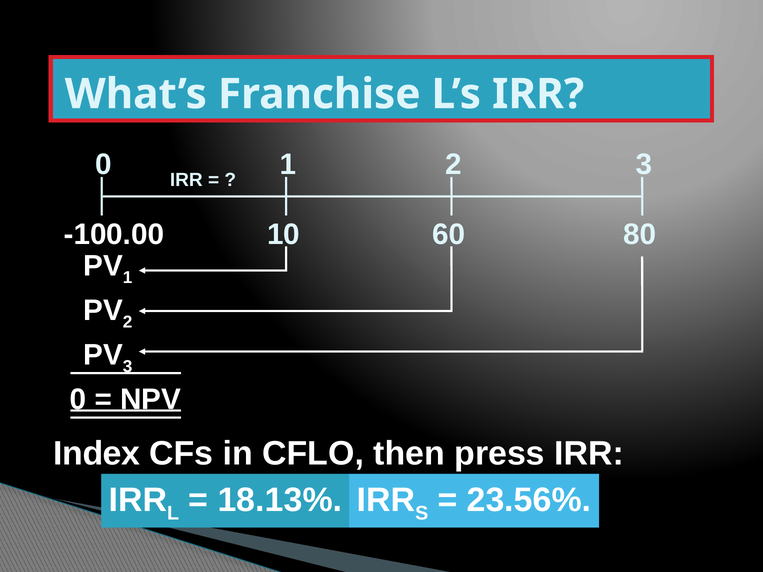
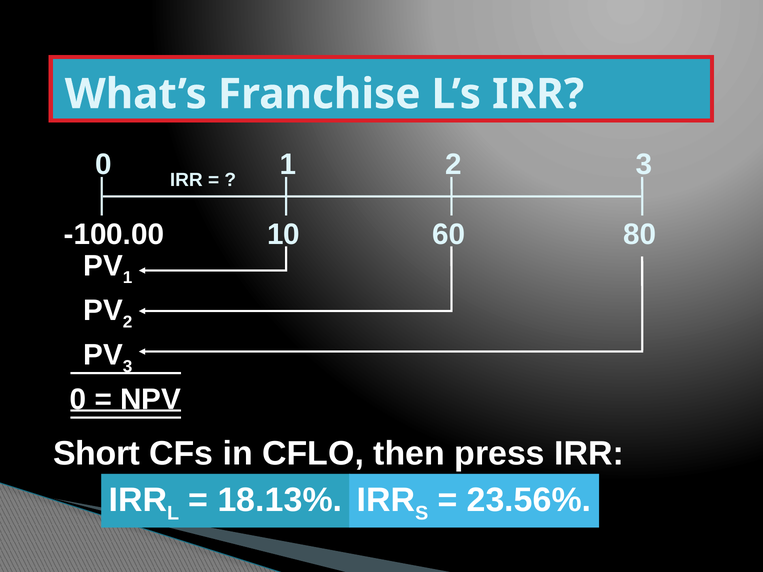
Index: Index -> Short
